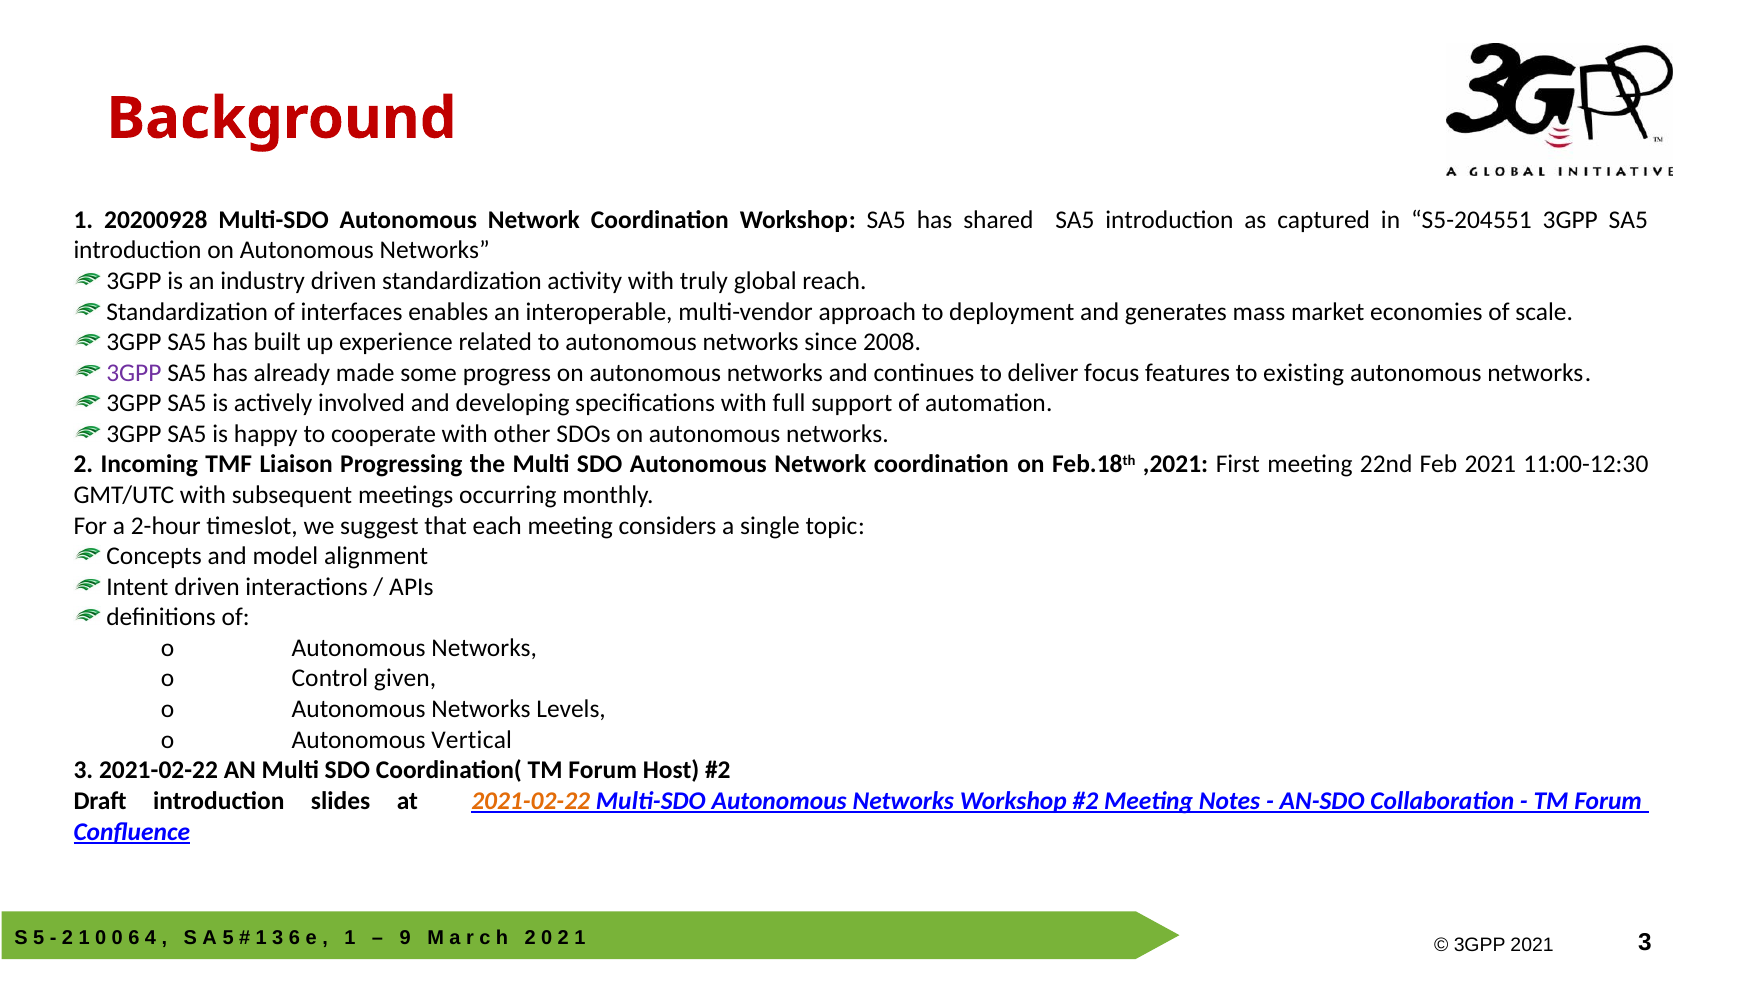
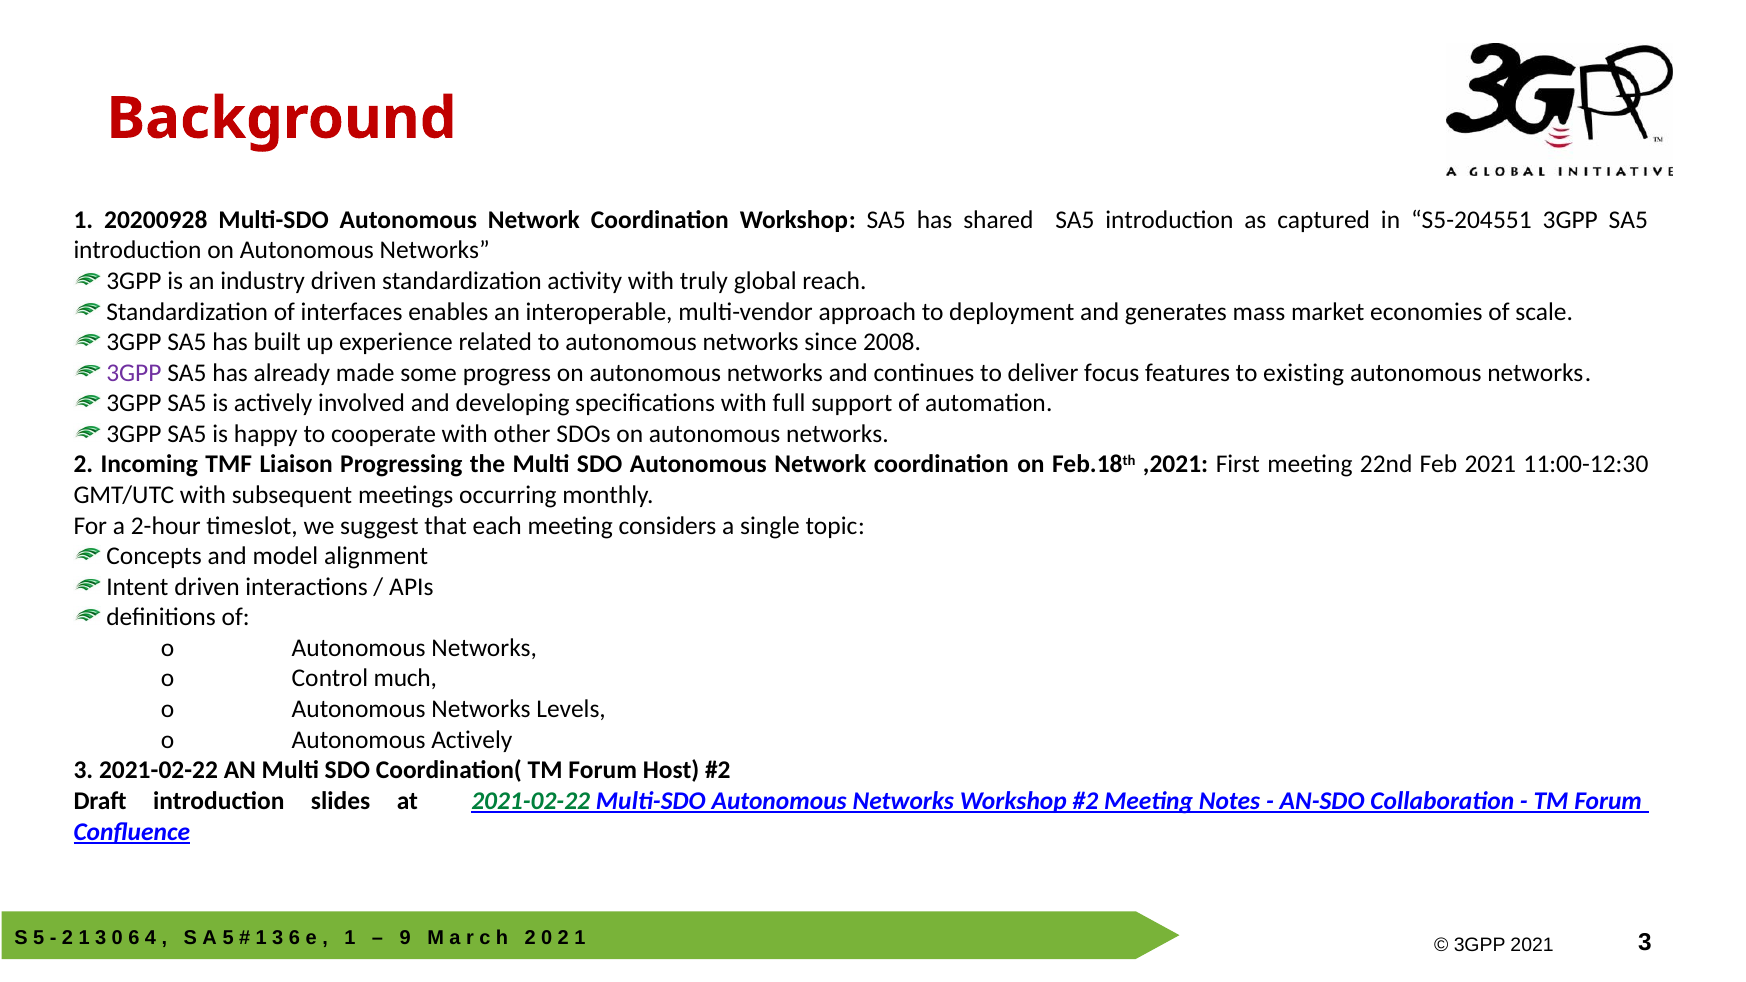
given: given -> much
Autonomous Vertical: Vertical -> Actively
2021-02-22 at (531, 801) colour: orange -> green
2 1 0: 0 -> 3
